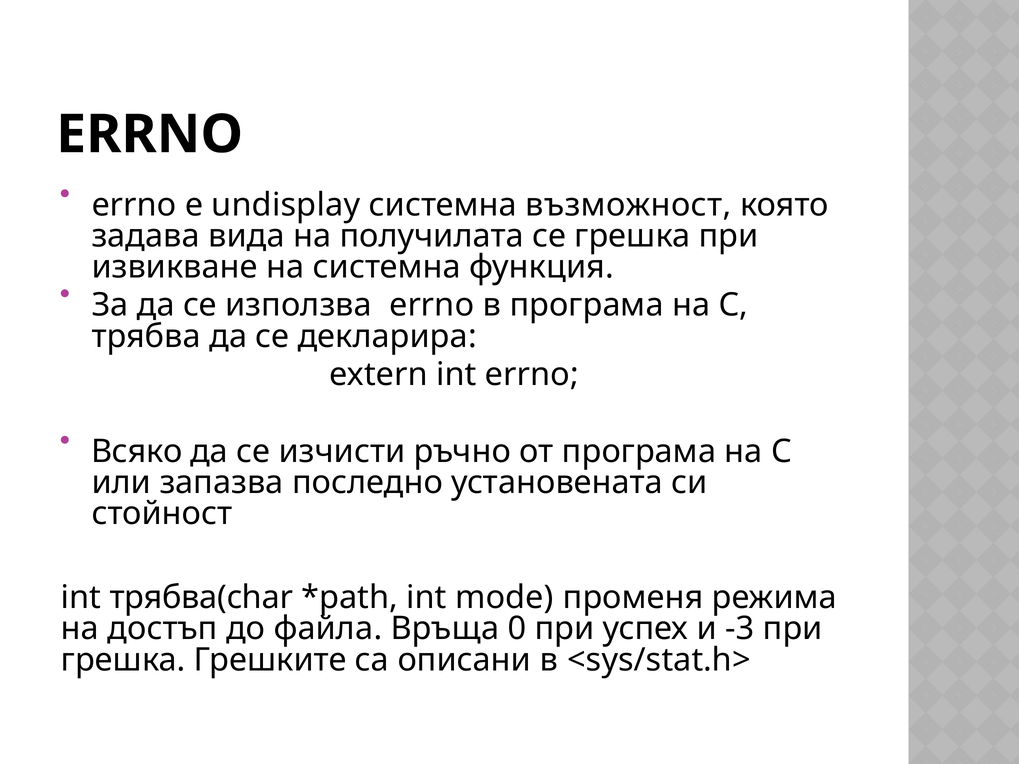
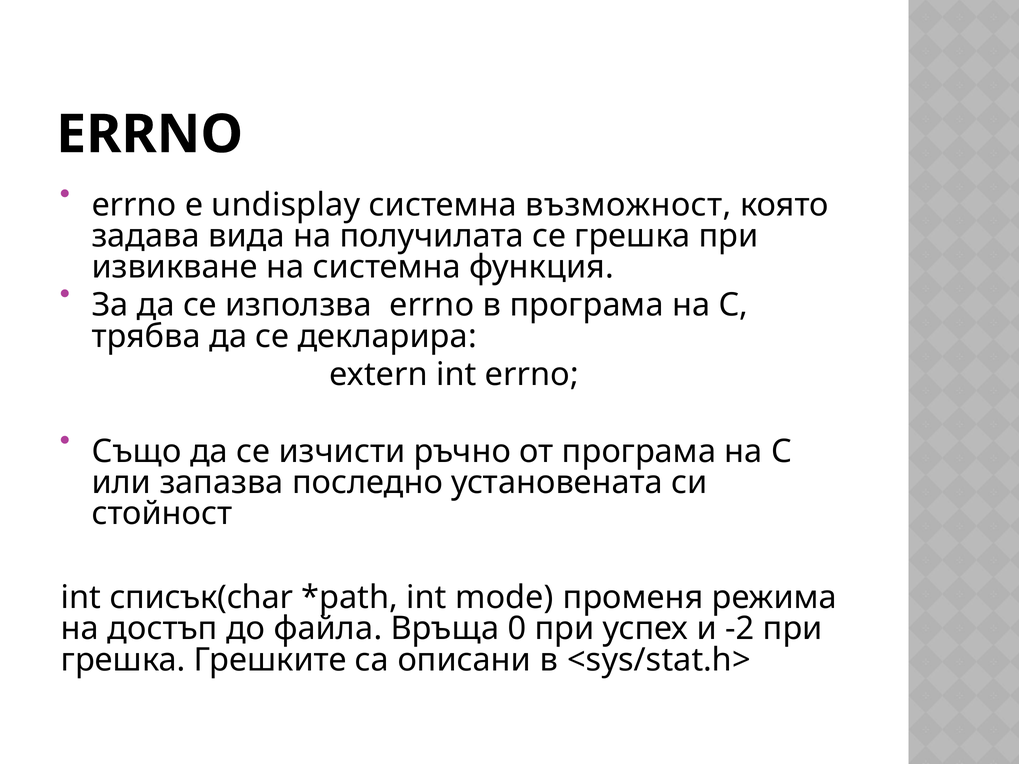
Всяко: Всяко -> Също
трябва(char: трябва(char -> списък(char
-3: -3 -> -2
